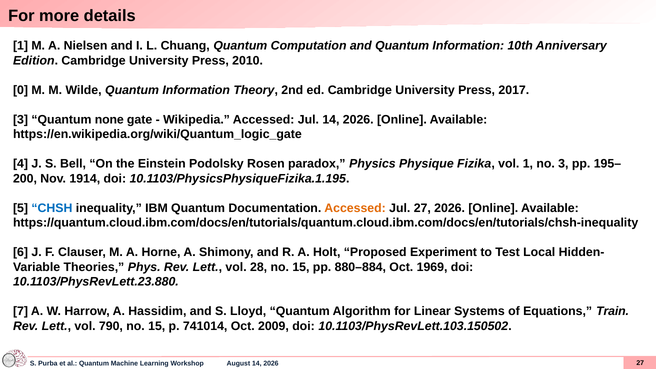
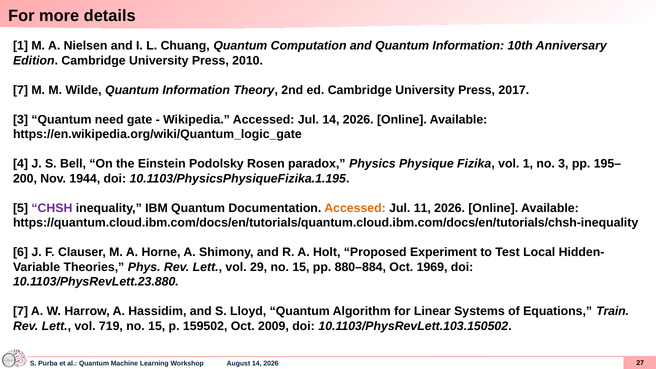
0 at (21, 90): 0 -> 7
none: none -> need
1914: 1914 -> 1944
CHSH colour: blue -> purple
Jul 27: 27 -> 11
28: 28 -> 29
790: 790 -> 719
741014: 741014 -> 159502
